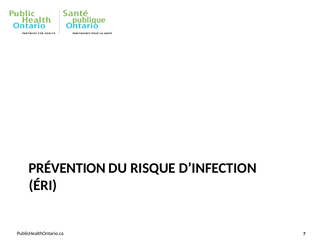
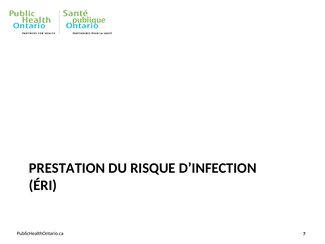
PRÉVENTION: PRÉVENTION -> PRESTATION
